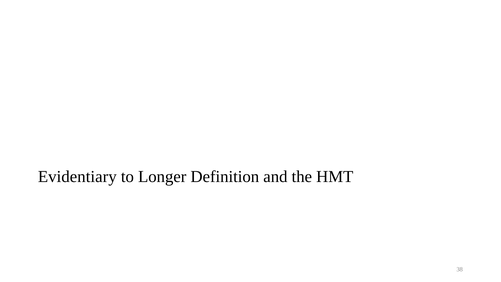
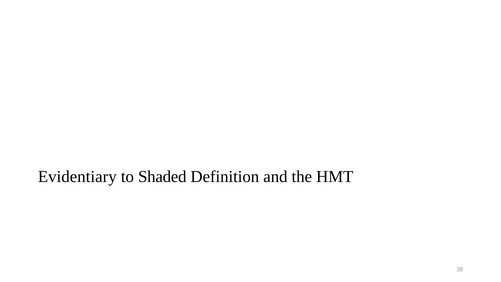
Longer: Longer -> Shaded
